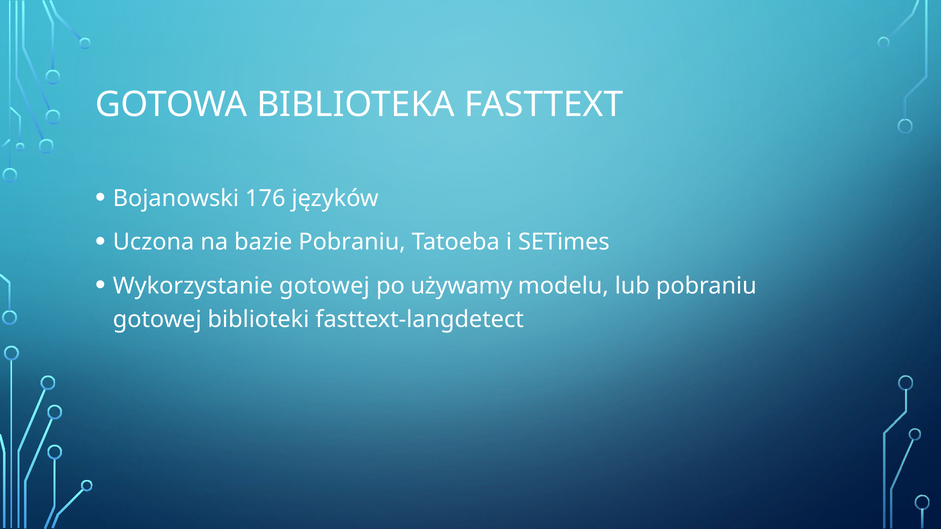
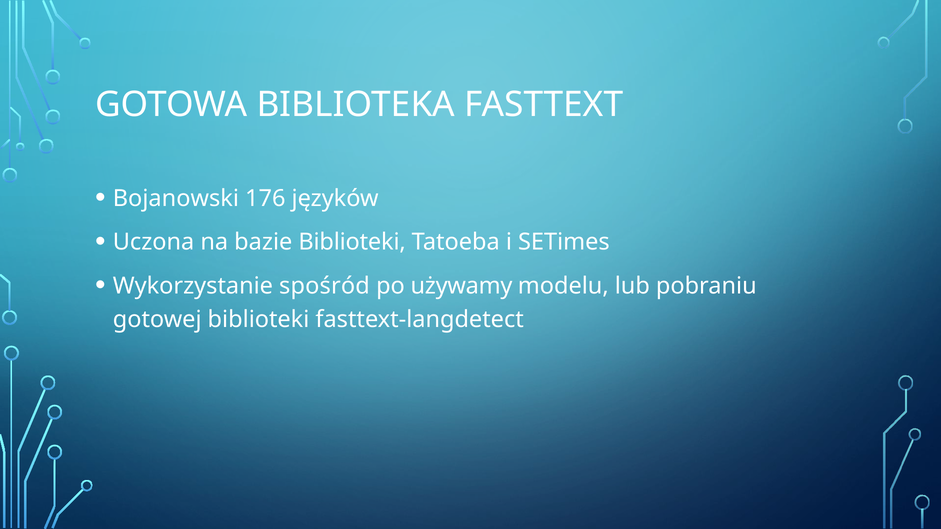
bazie Pobraniu: Pobraniu -> Biblioteki
Wykorzystanie gotowej: gotowej -> spośród
